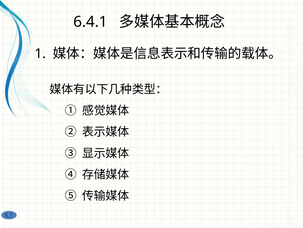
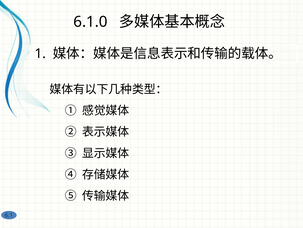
6.4.1: 6.4.1 -> 6.1.0
